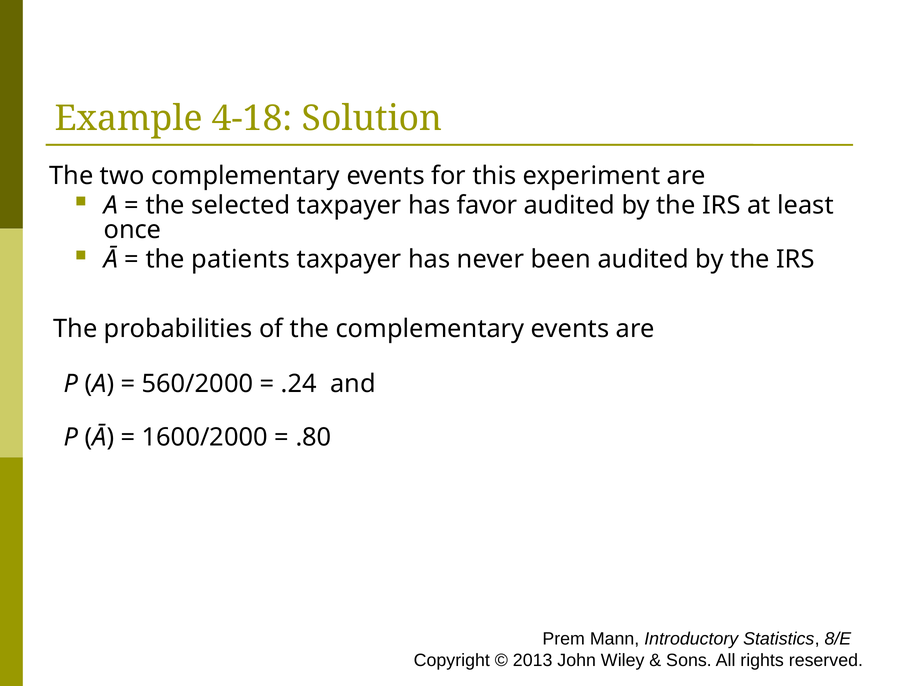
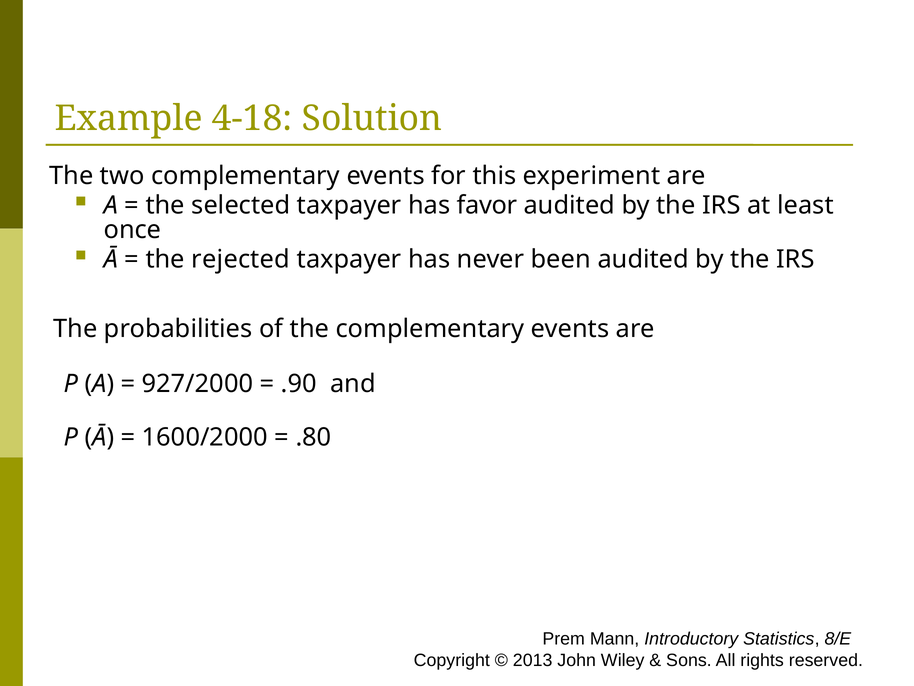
patients: patients -> rejected
560/2000: 560/2000 -> 927/2000
.24: .24 -> .90
